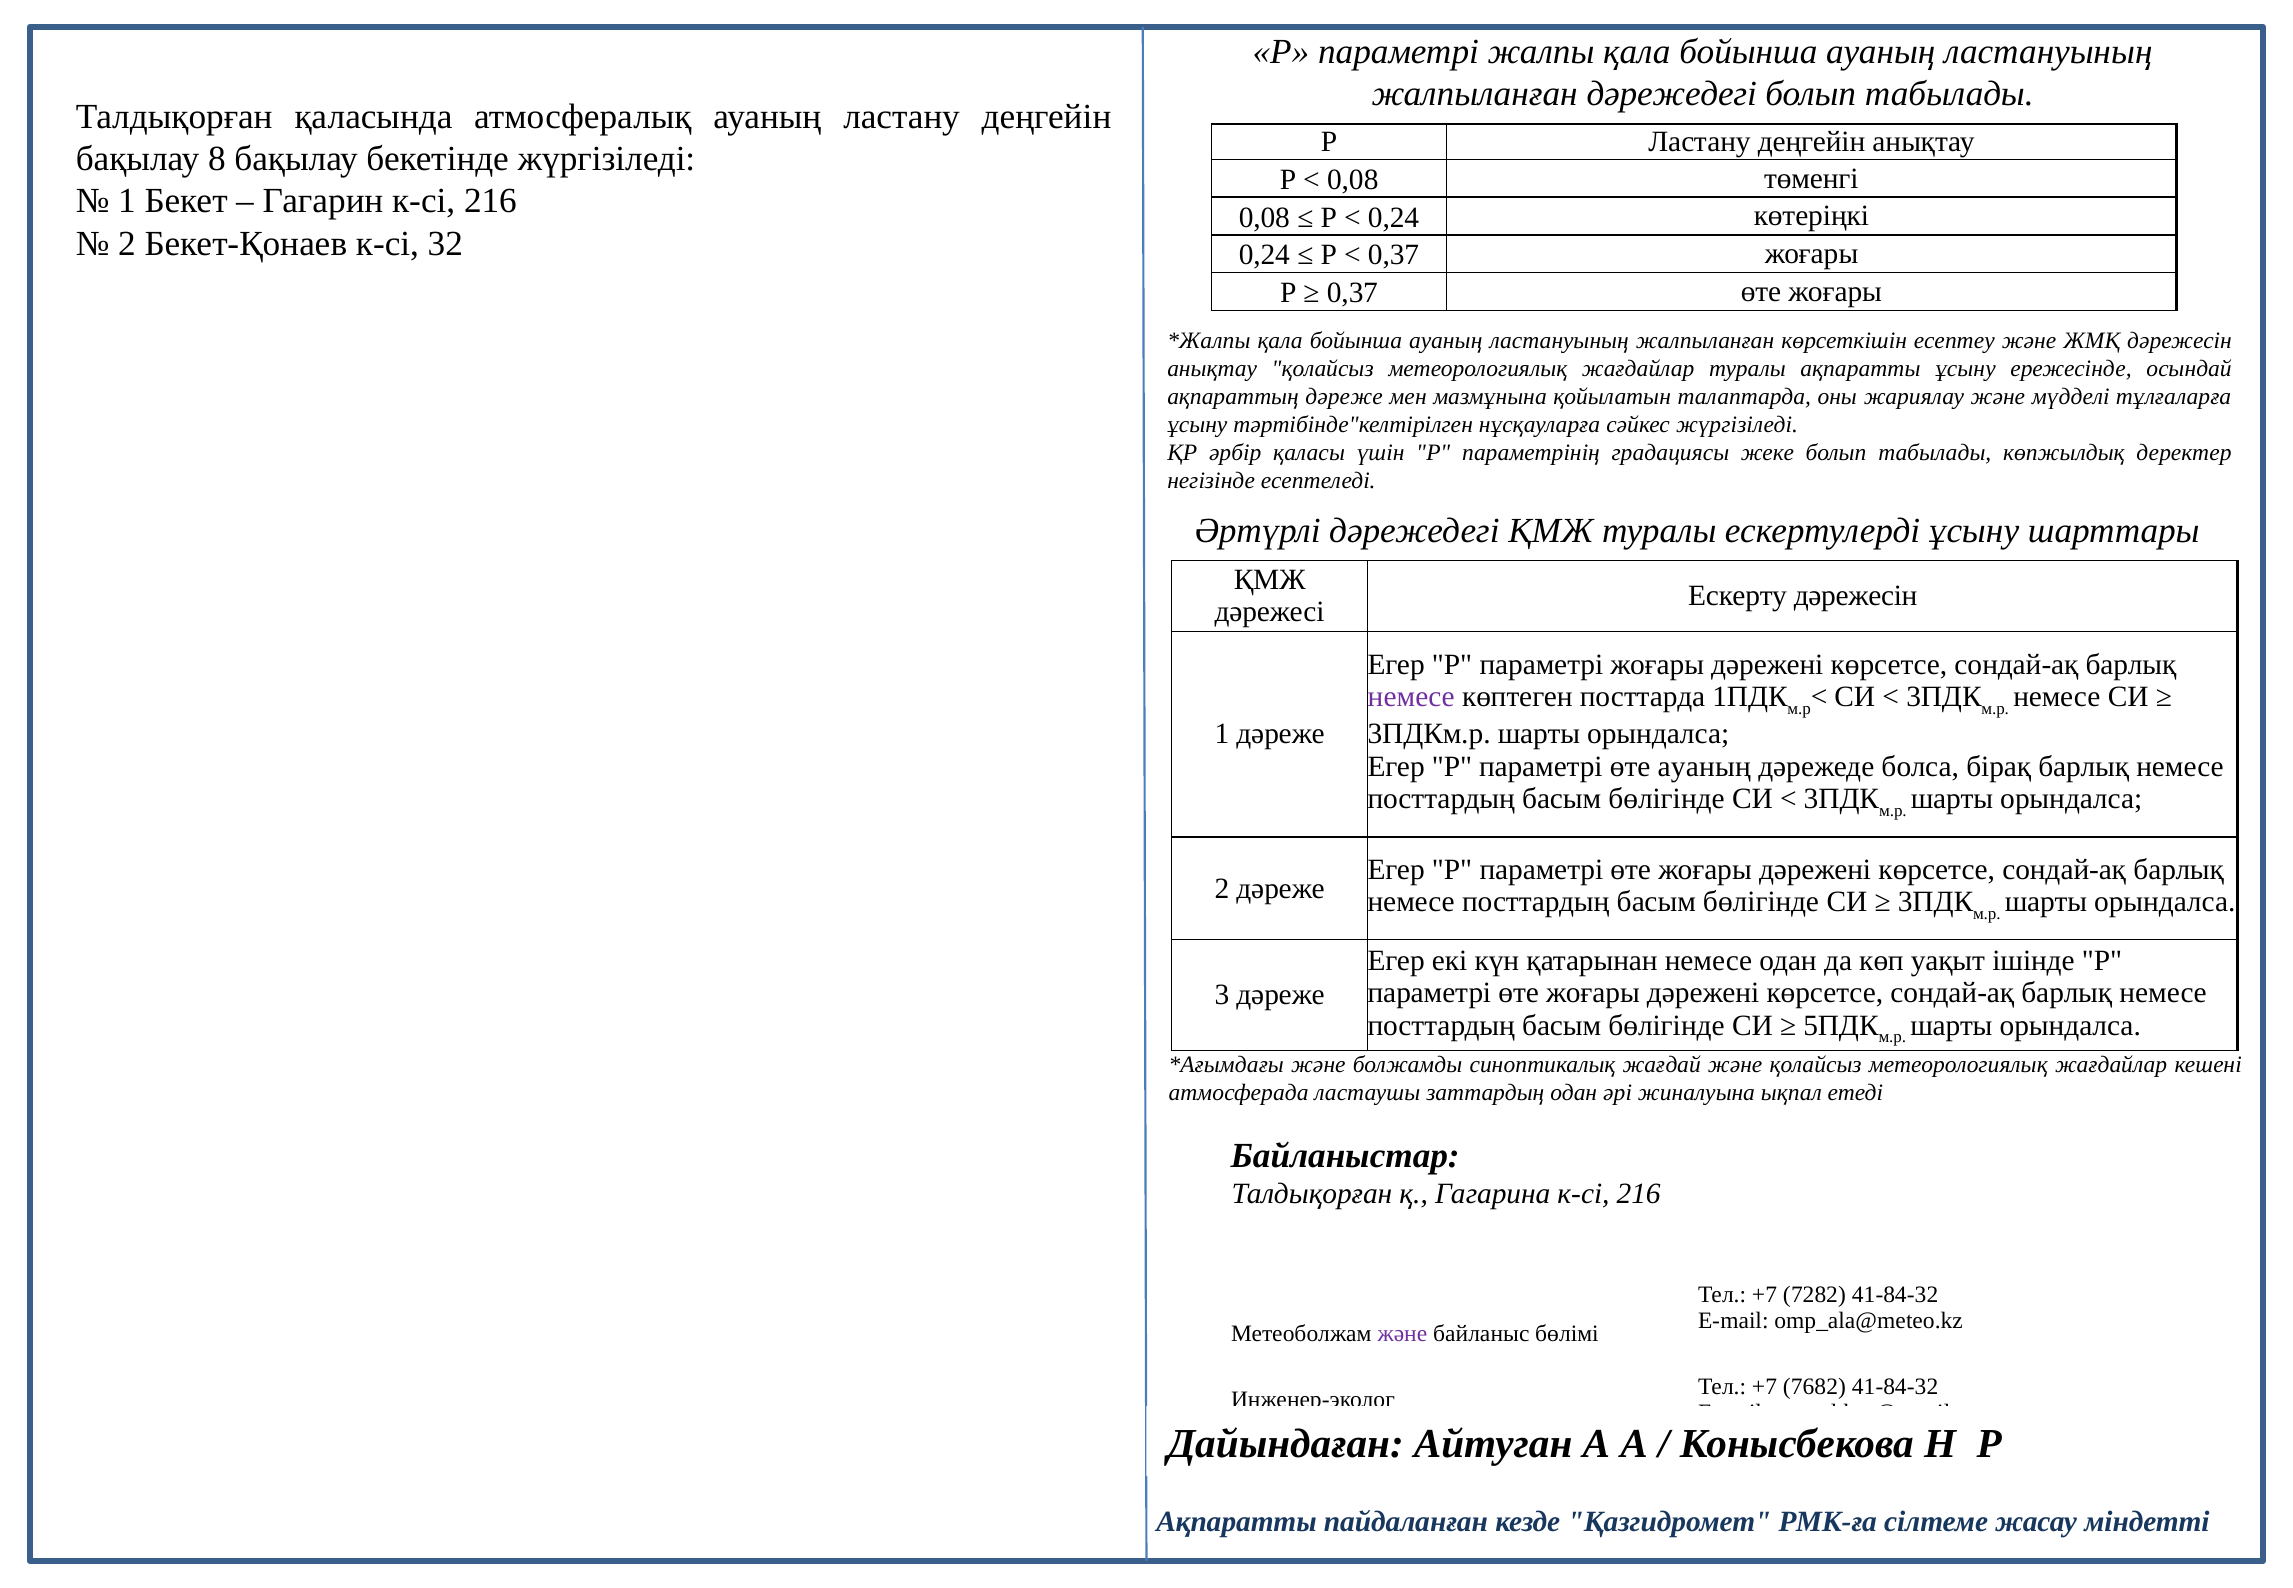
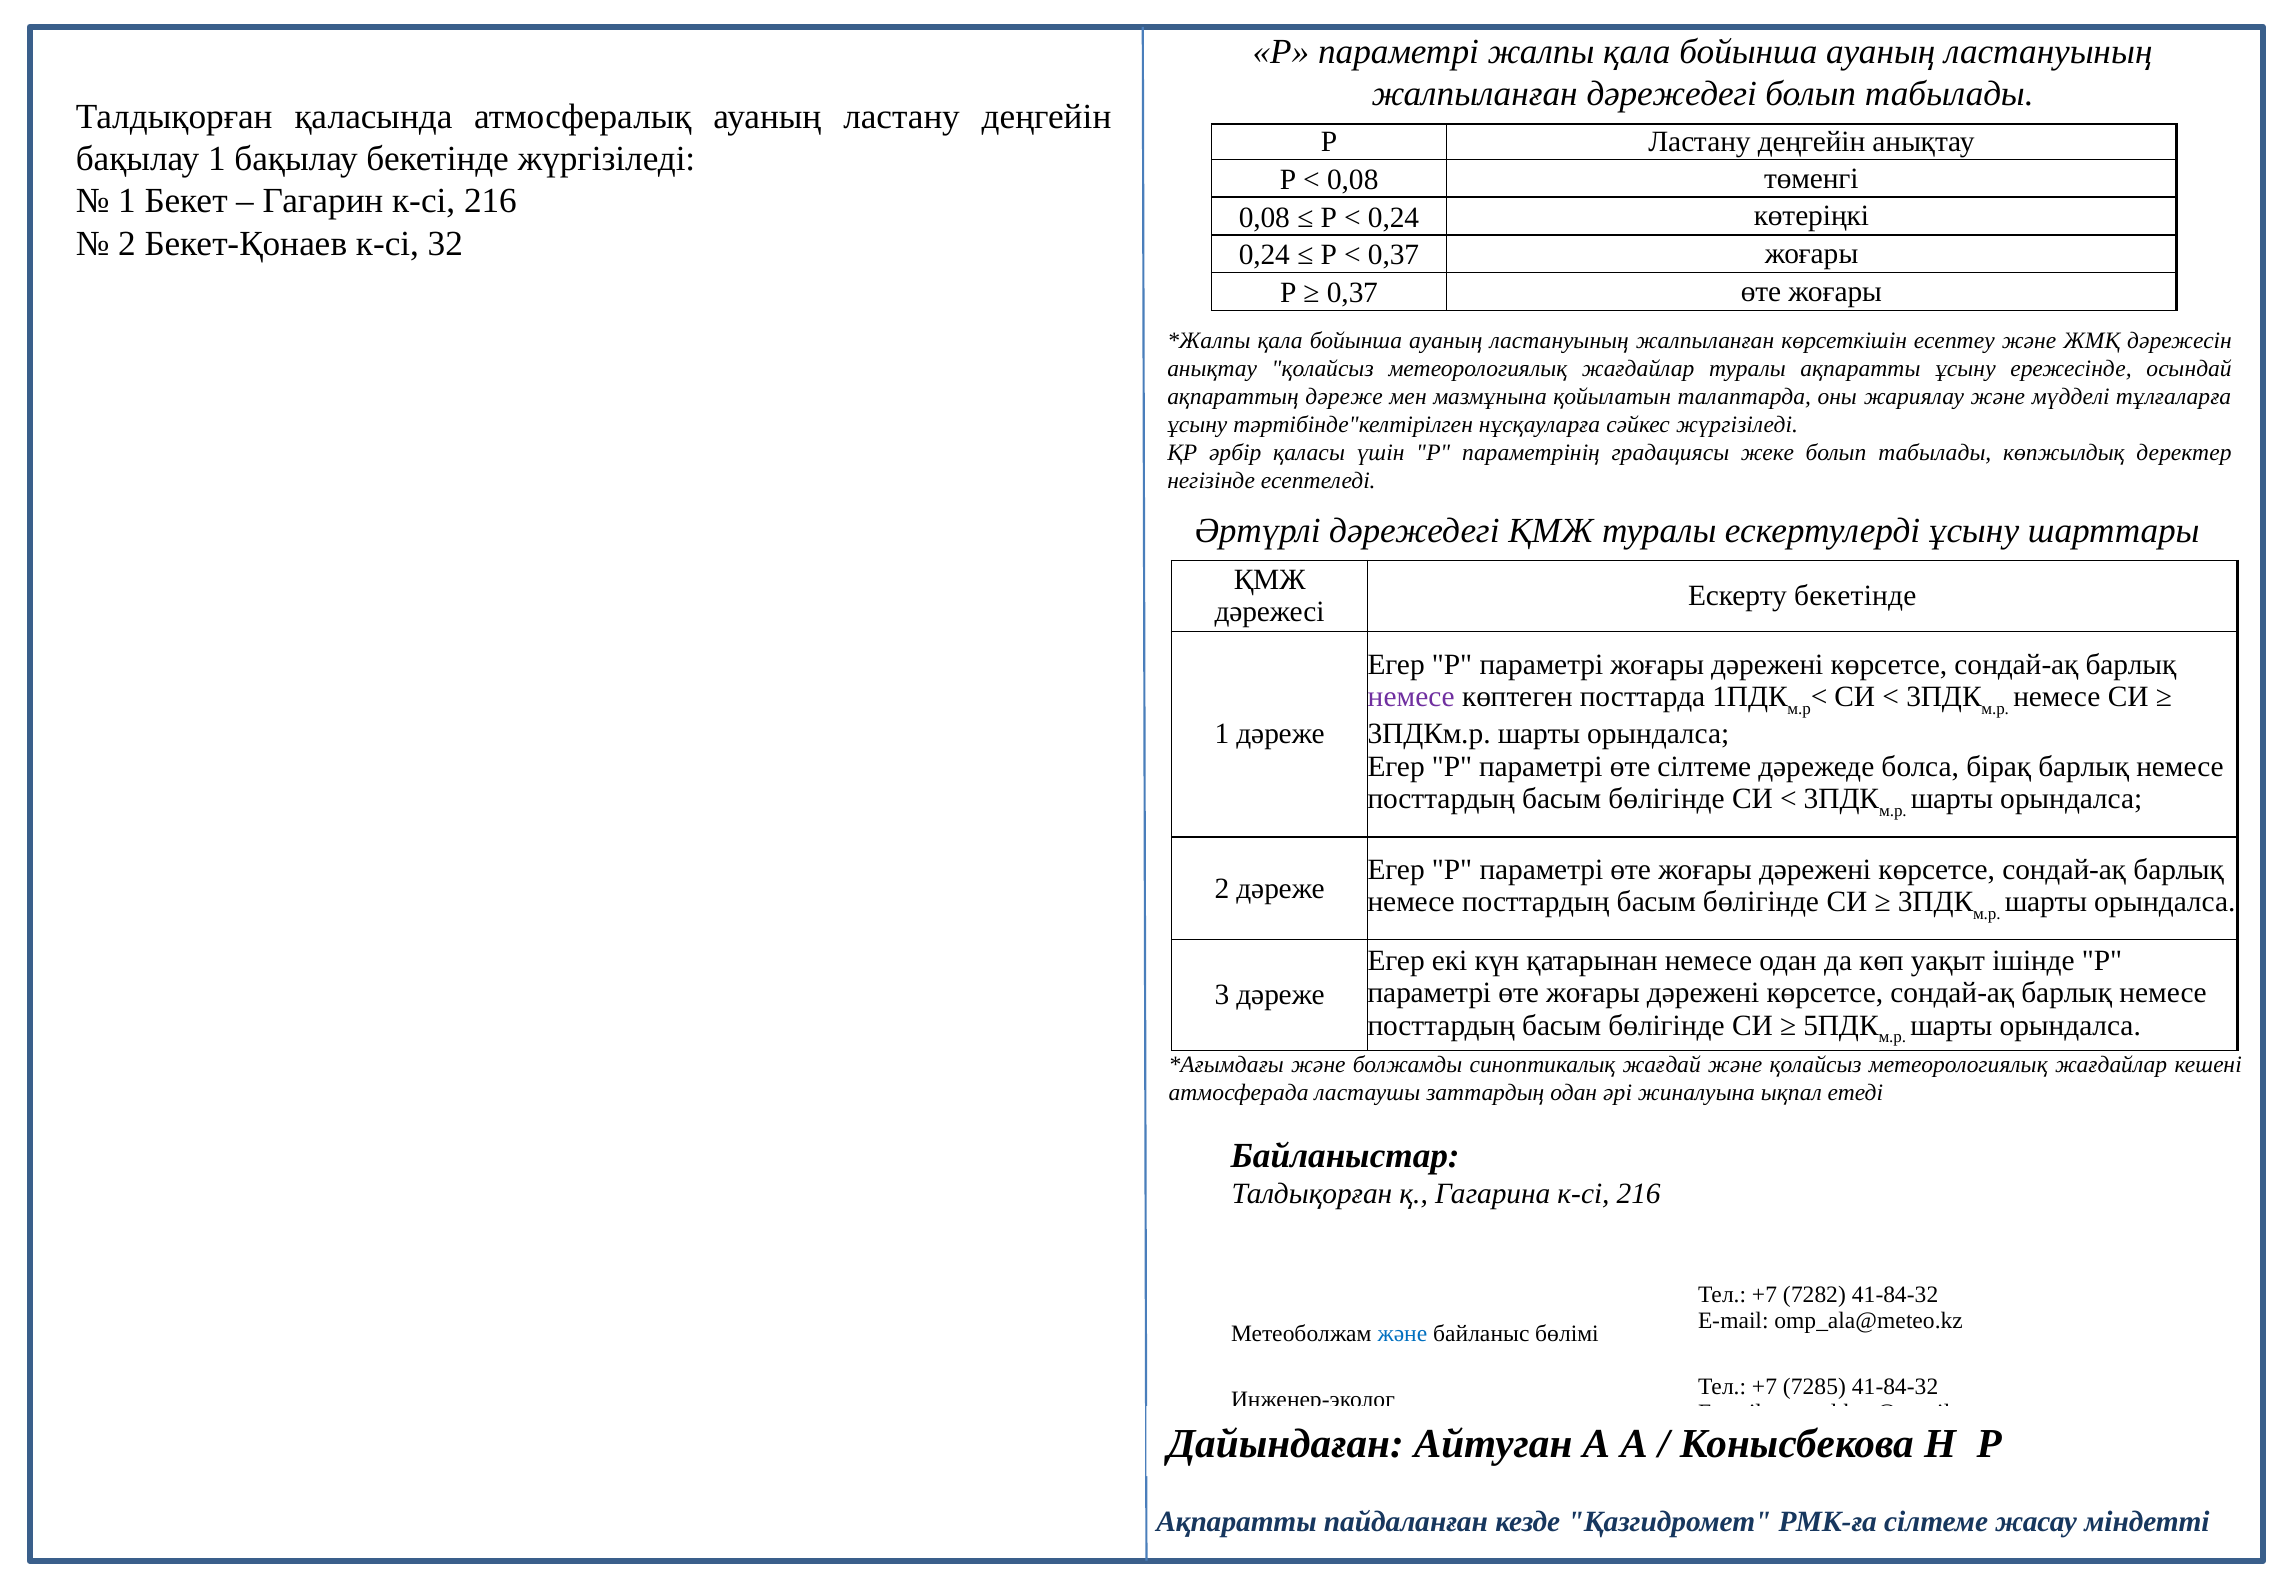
бақылау 8: 8 -> 1
Ескерту дәрежесін: дәрежесін -> бекетінде
өте ауаның: ауаның -> сілтеме
және at (1402, 1333) colour: purple -> blue
7682: 7682 -> 7285
